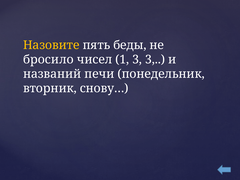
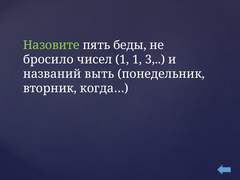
Назовите colour: yellow -> light green
1 3: 3 -> 1
печи: печи -> выть
снову…: снову… -> когда…
